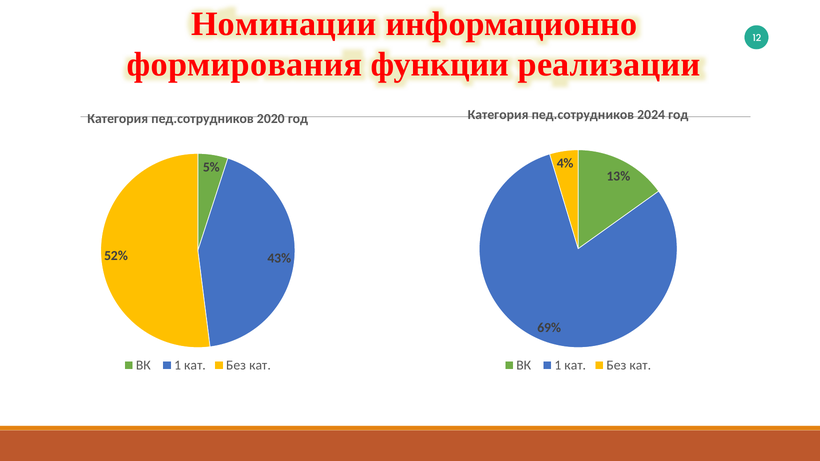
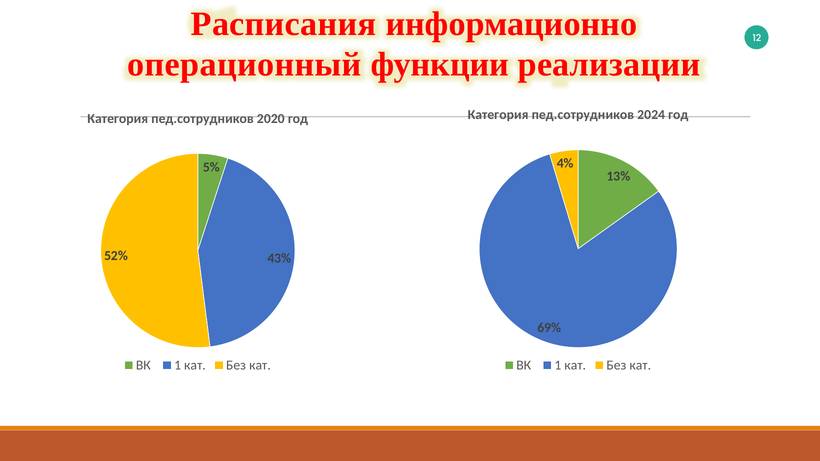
Номинации: Номинации -> Расписания
формирования: формирования -> операционный
